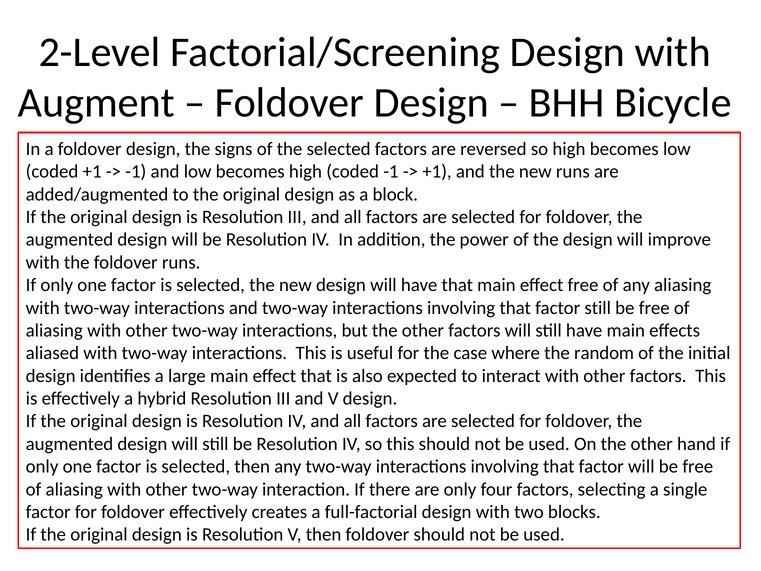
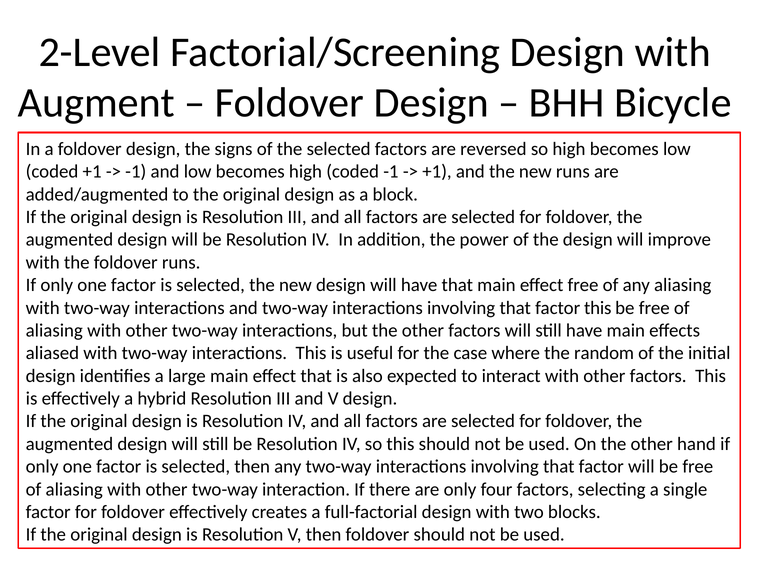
factor still: still -> this
